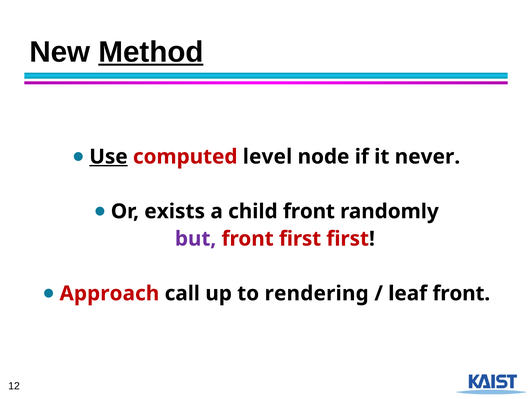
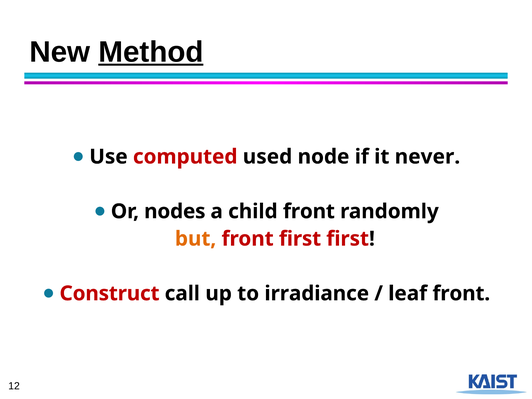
Use underline: present -> none
level: level -> used
exists: exists -> nodes
but colour: purple -> orange
Approach: Approach -> Construct
rendering: rendering -> irradiance
